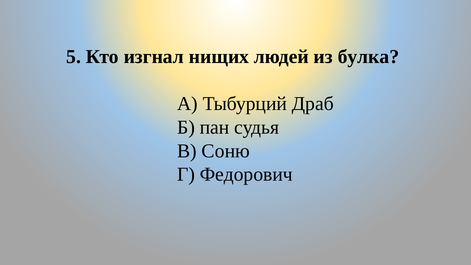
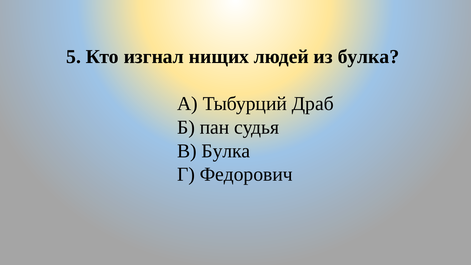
В Соню: Соню -> Булка
